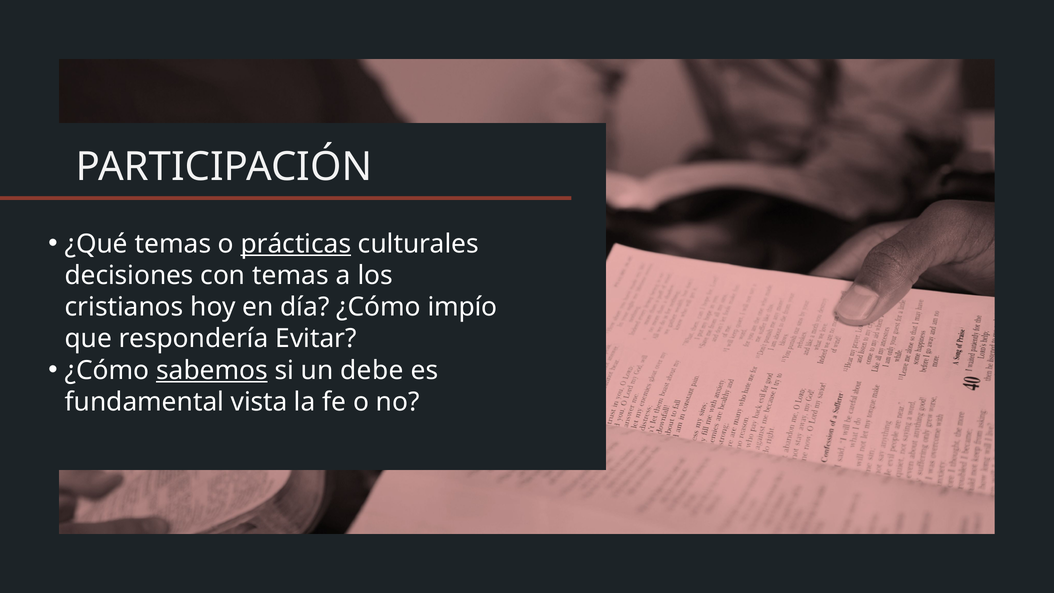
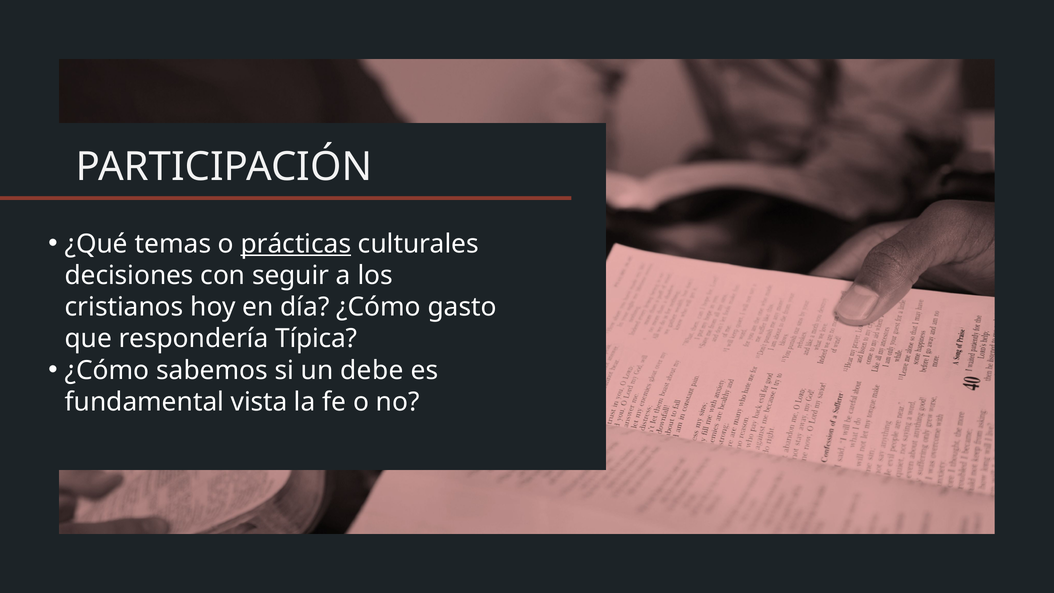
con temas: temas -> seguir
impío: impío -> gasto
Evitar: Evitar -> Típica
sabemos underline: present -> none
